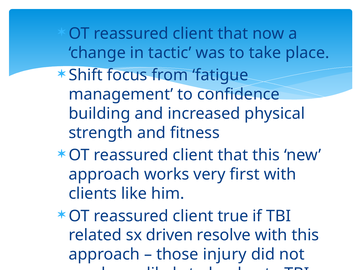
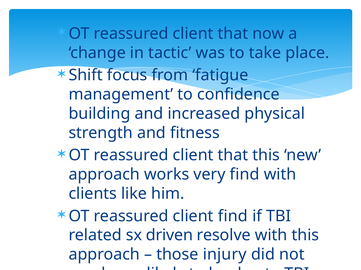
very first: first -> find
client true: true -> find
